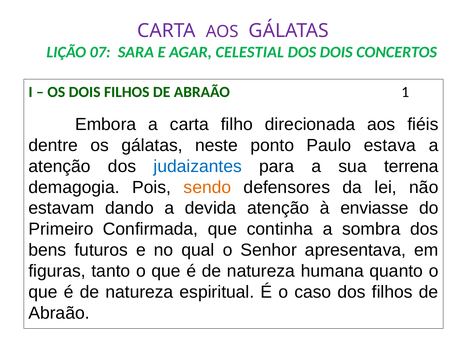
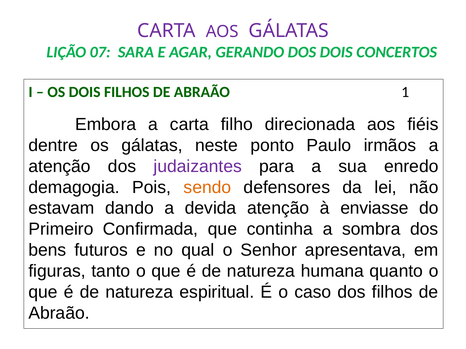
CELESTIAL: CELESTIAL -> GERANDO
estava: estava -> irmãos
judaizantes colour: blue -> purple
terrena: terrena -> enredo
